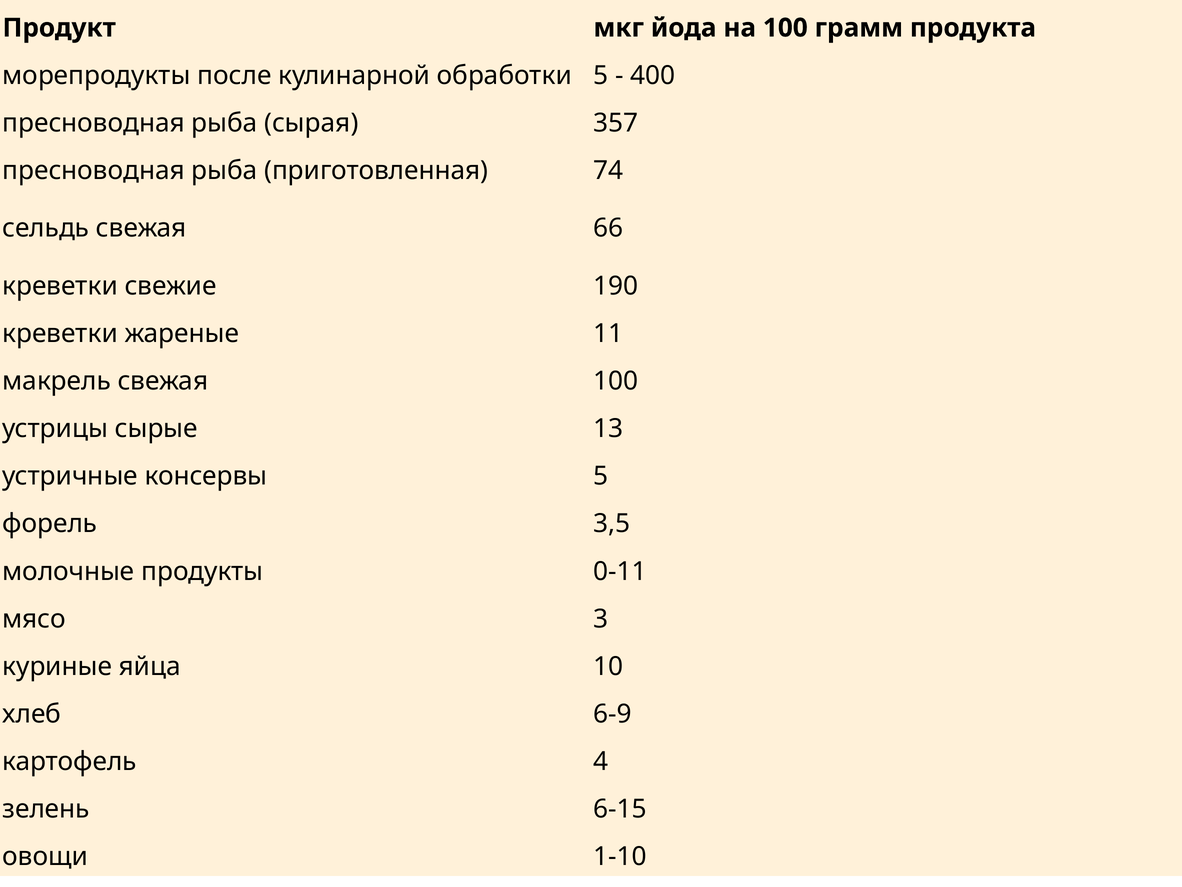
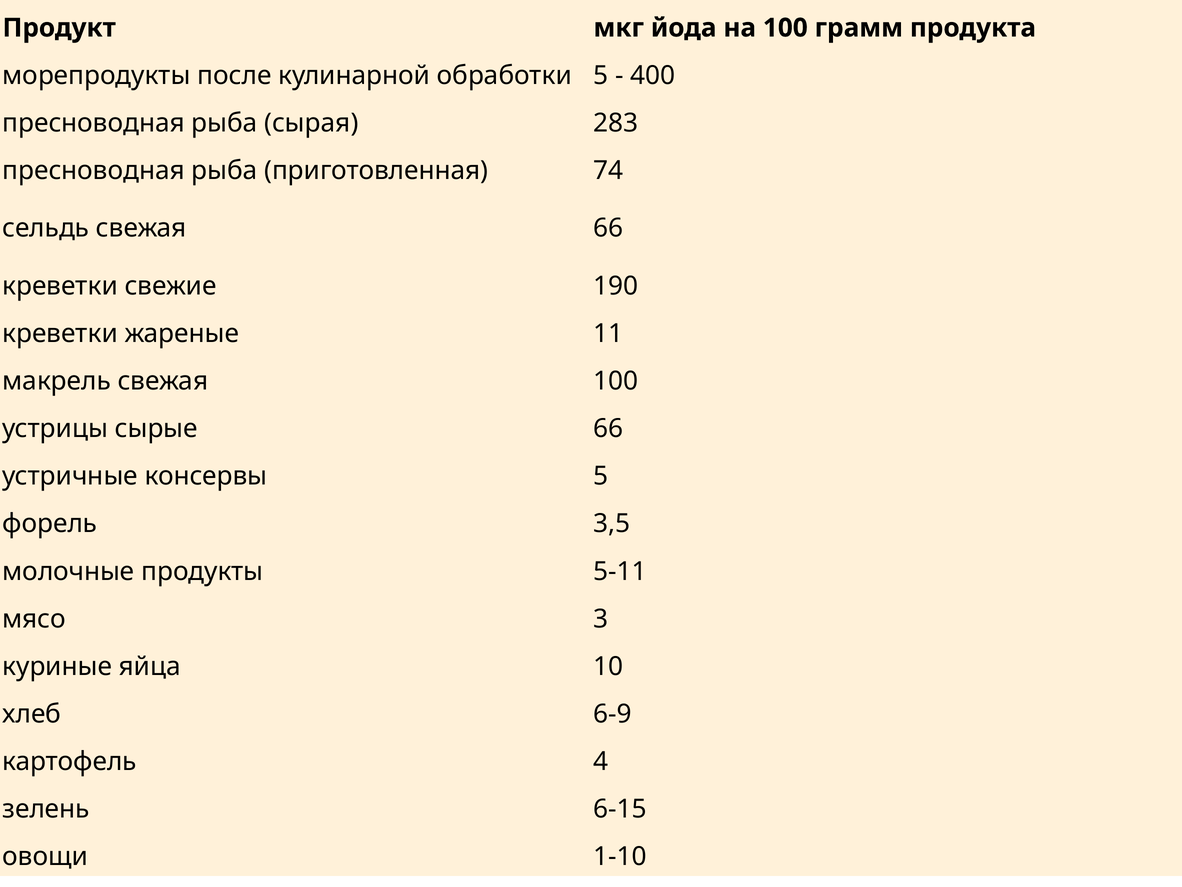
357: 357 -> 283
сырые 13: 13 -> 66
0-11: 0-11 -> 5-11
